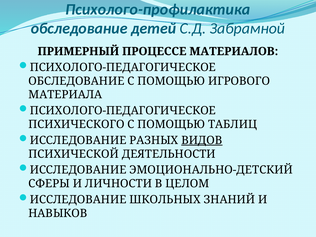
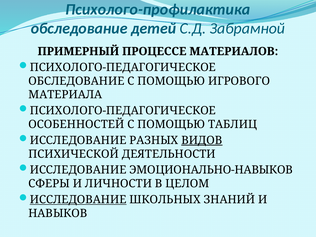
ПСИХИЧЕСКОГО: ПСИХИЧЕСКОГО -> ОСОБЕННОСТЕЙ
ЭМОЦИОНАЛЬНО-ДЕТСКИЙ: ЭМОЦИОНАЛЬНО-ДЕТСКИЙ -> ЭМОЦИОНАЛЬНО-НАВЫКОВ
ИССЛЕДОВАНИЕ at (78, 200) underline: none -> present
